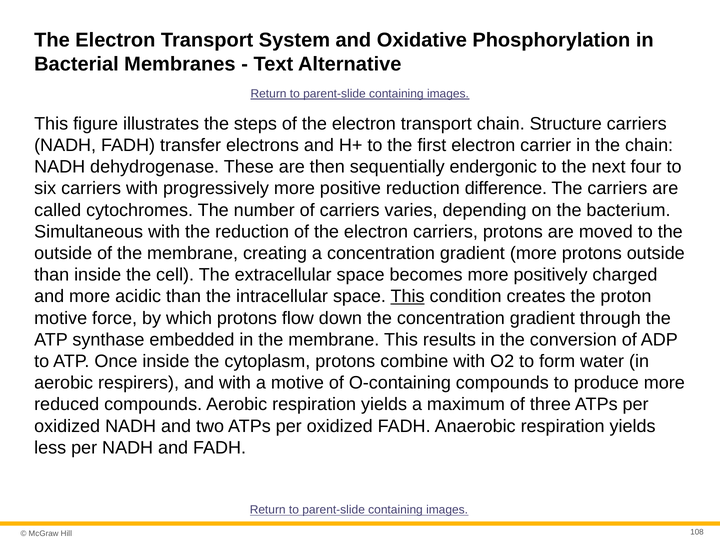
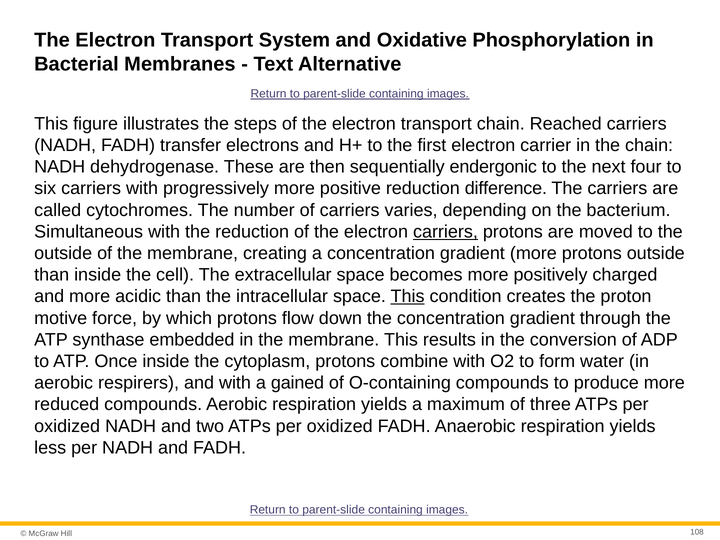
Structure: Structure -> Reached
carriers at (445, 232) underline: none -> present
a motive: motive -> gained
